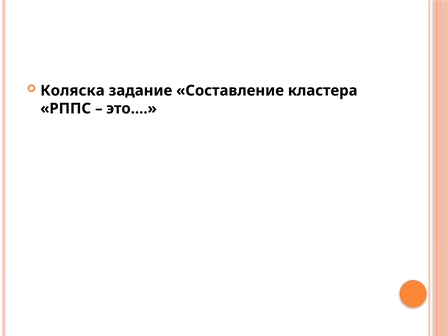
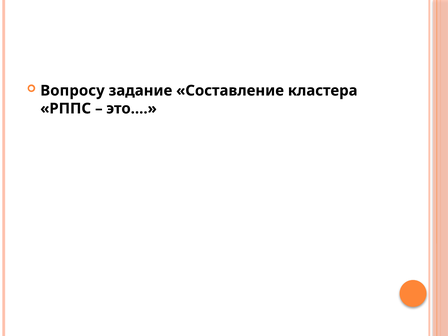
Коляска: Коляска -> Вопросу
